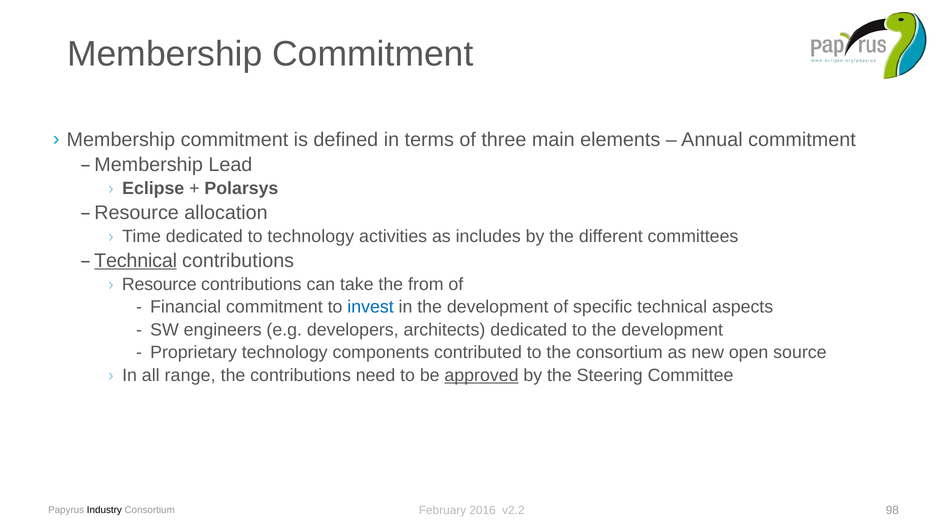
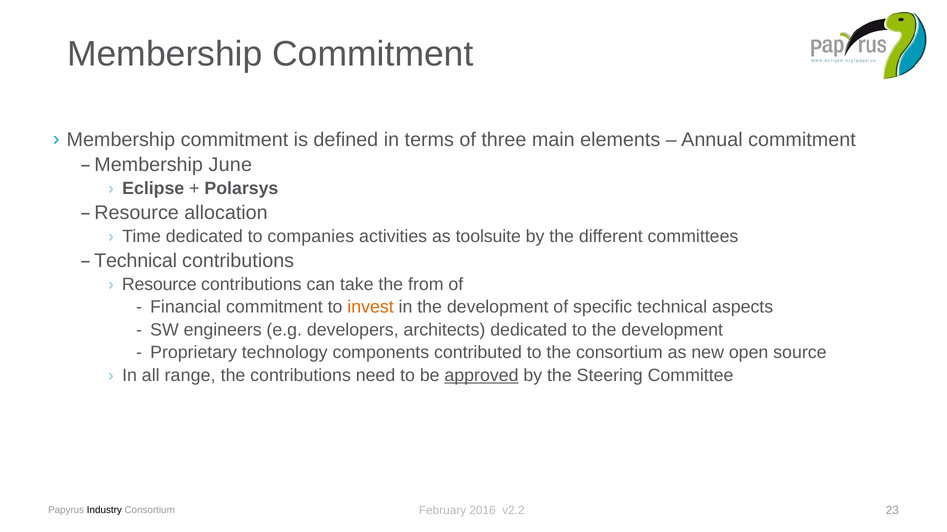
Lead: Lead -> June
to technology: technology -> companies
includes: includes -> toolsuite
Technical at (136, 261) underline: present -> none
invest colour: blue -> orange
98: 98 -> 23
